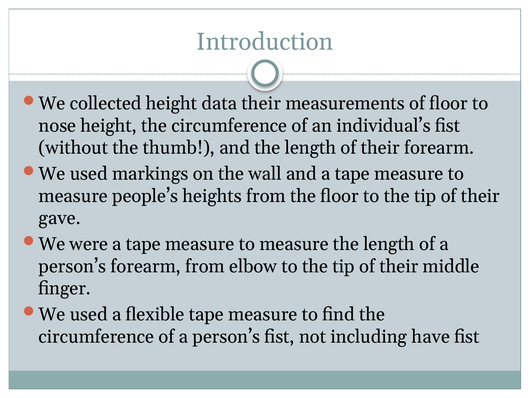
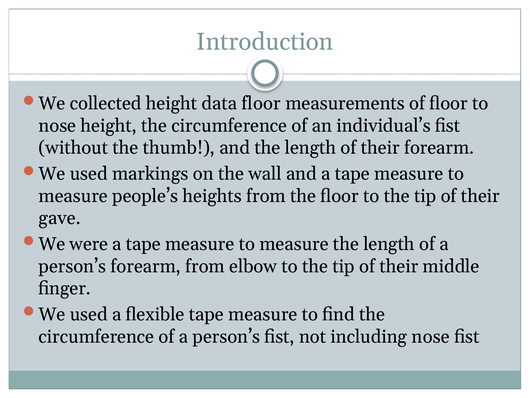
data their: their -> floor
including have: have -> nose
